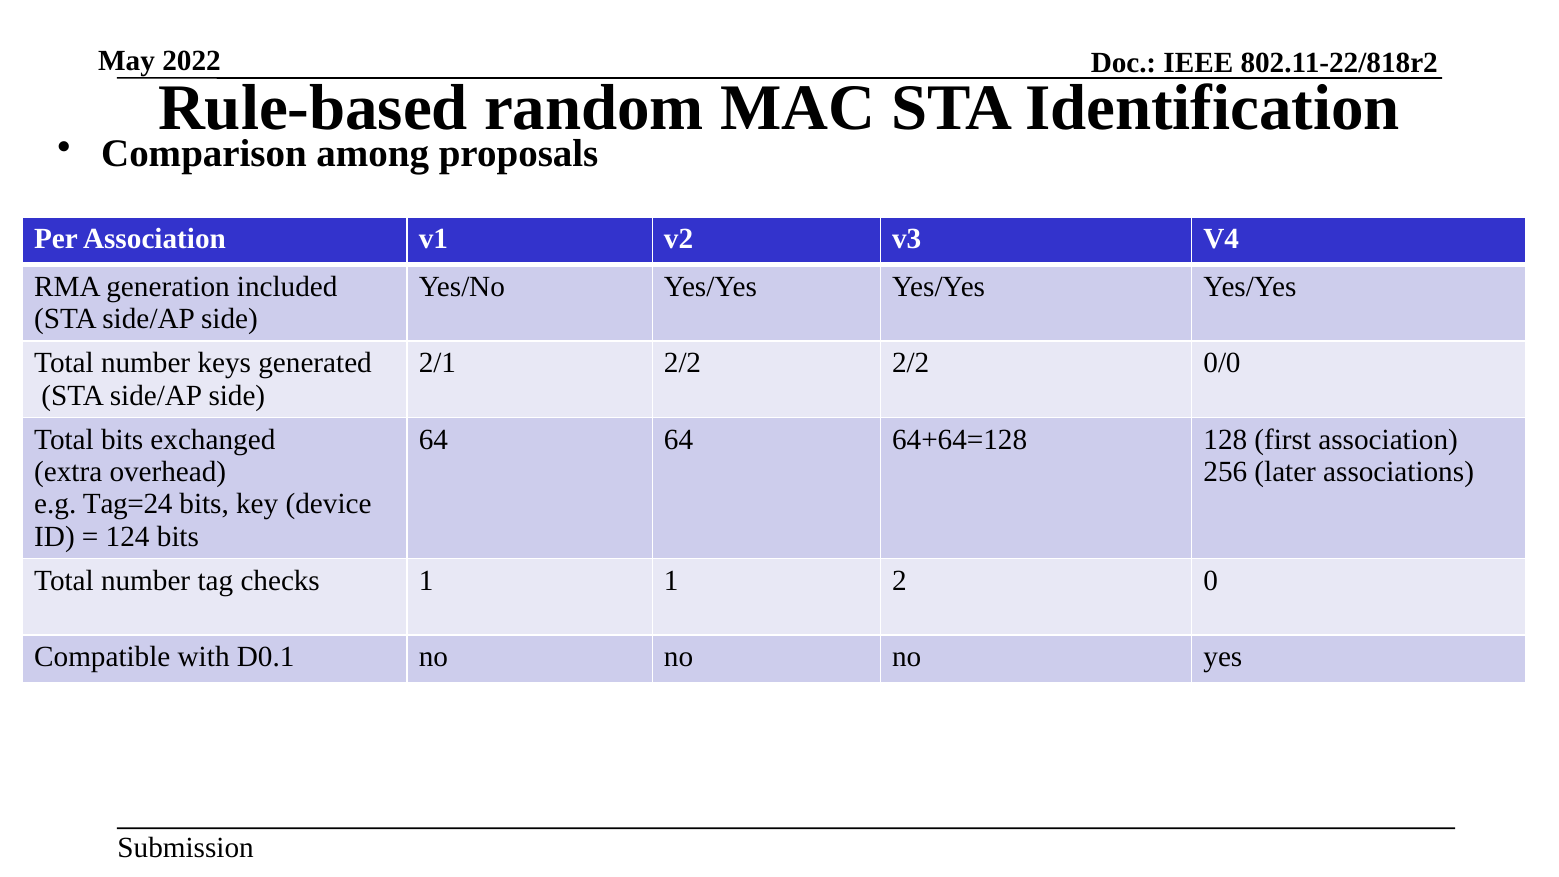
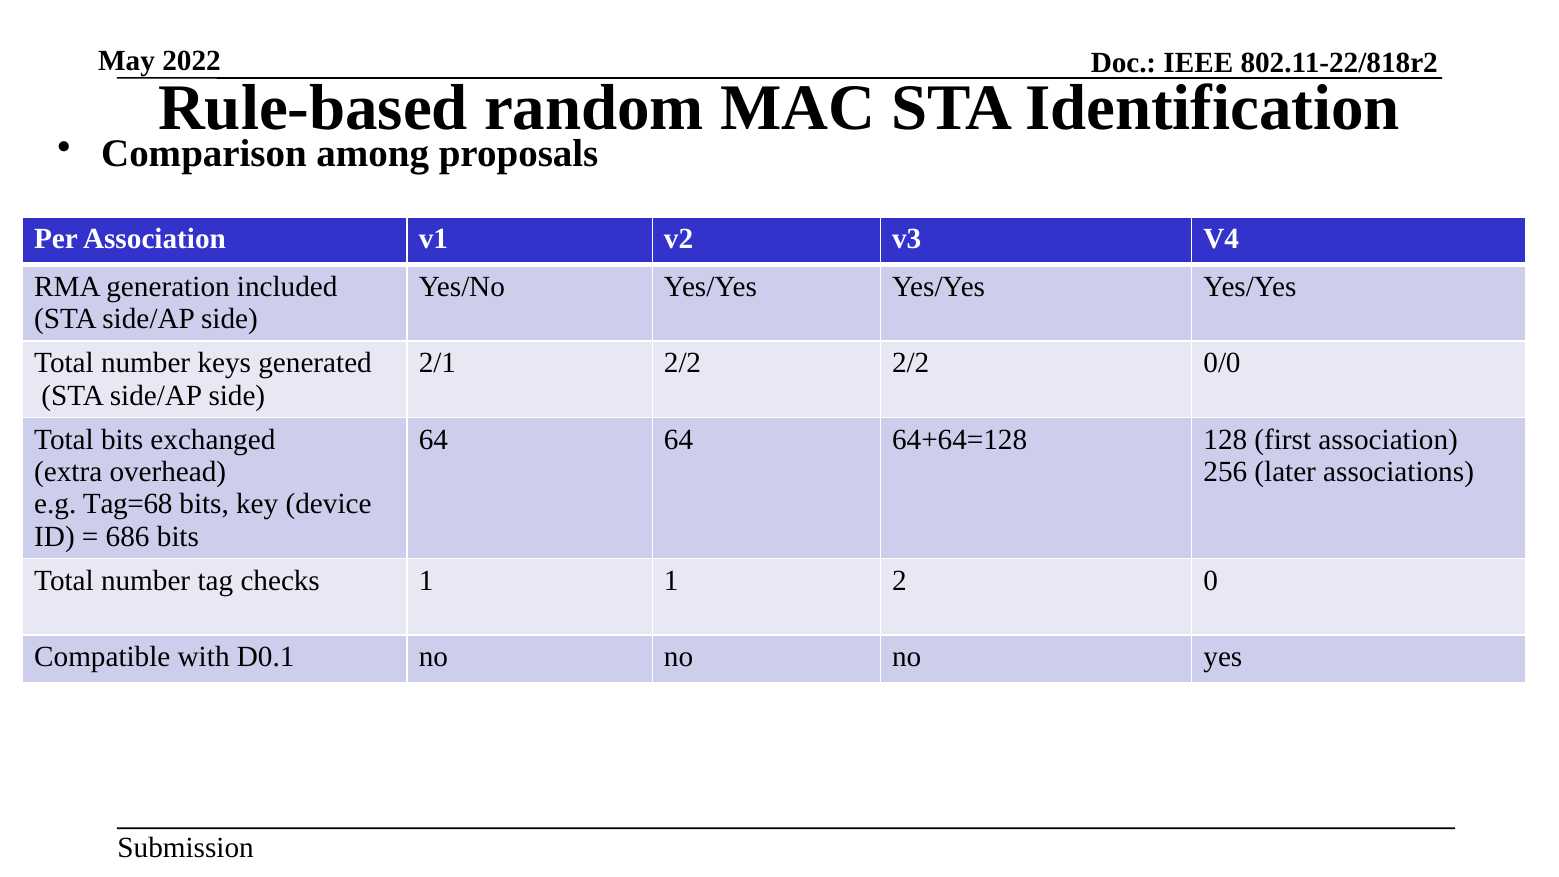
Tag=24: Tag=24 -> Tag=68
124: 124 -> 686
